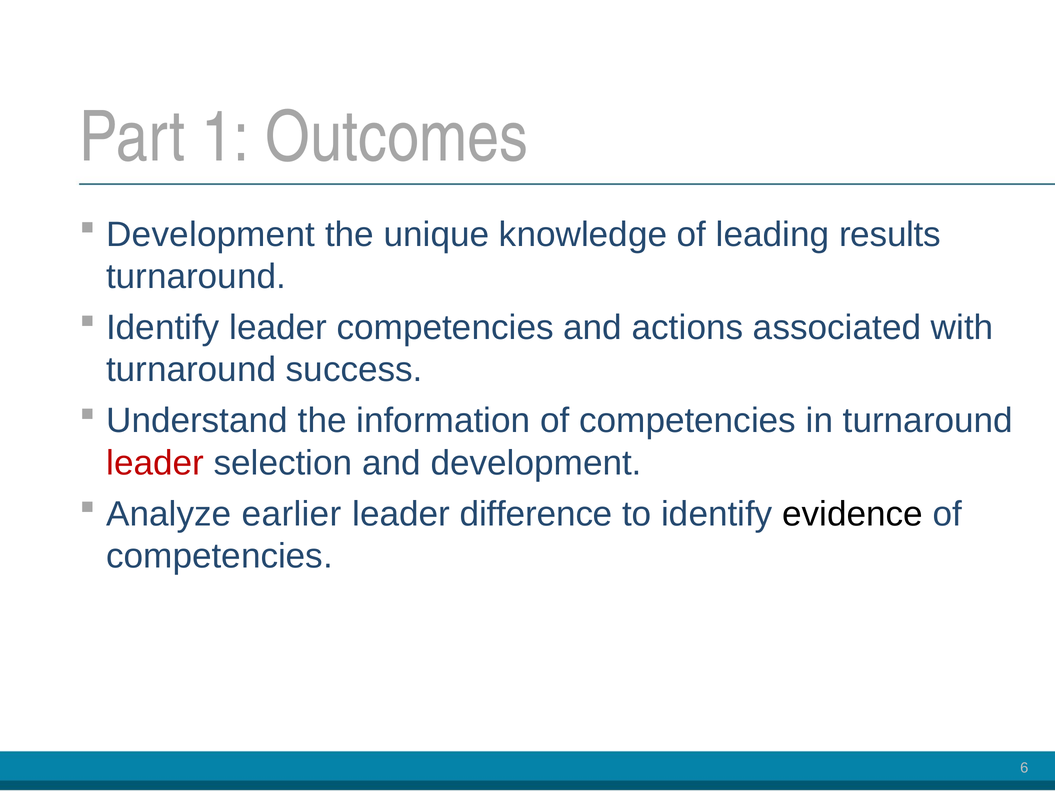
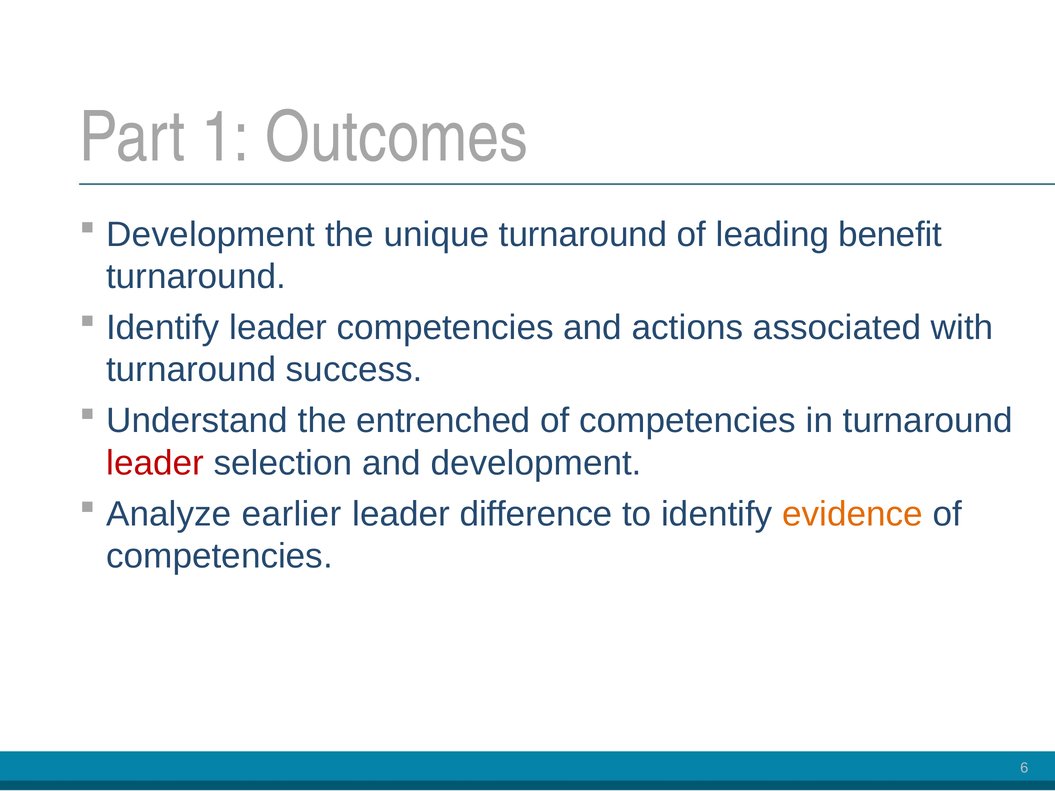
unique knowledge: knowledge -> turnaround
results: results -> benefit
information: information -> entrenched
evidence colour: black -> orange
